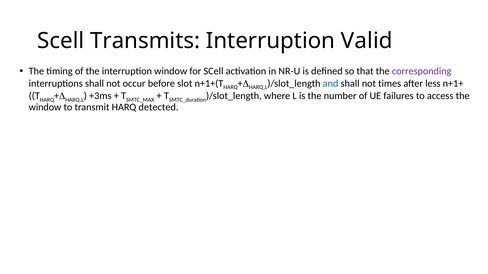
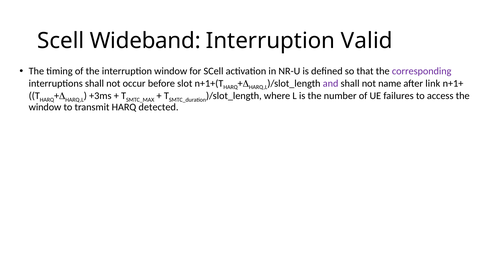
Transmits: Transmits -> Wideband
and colour: blue -> purple
times: times -> name
less: less -> link
